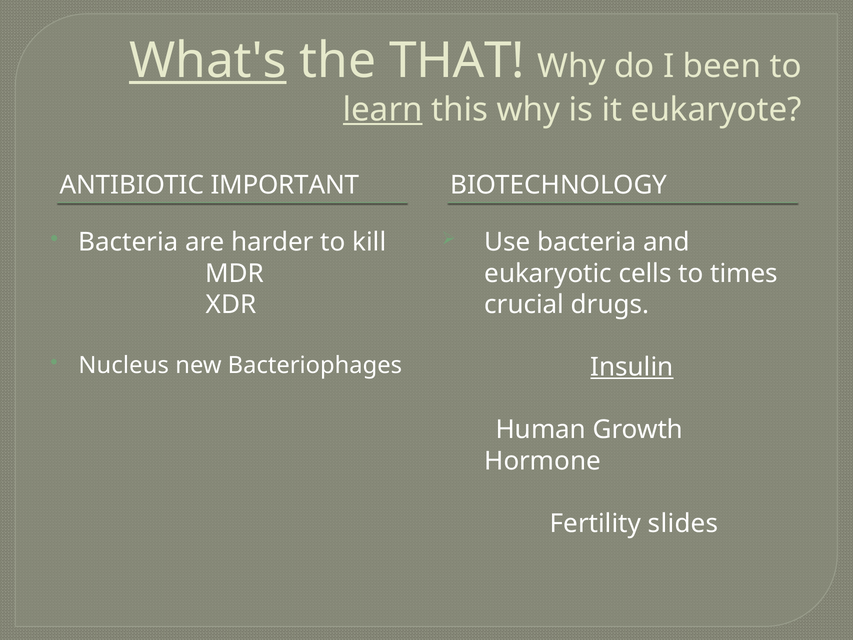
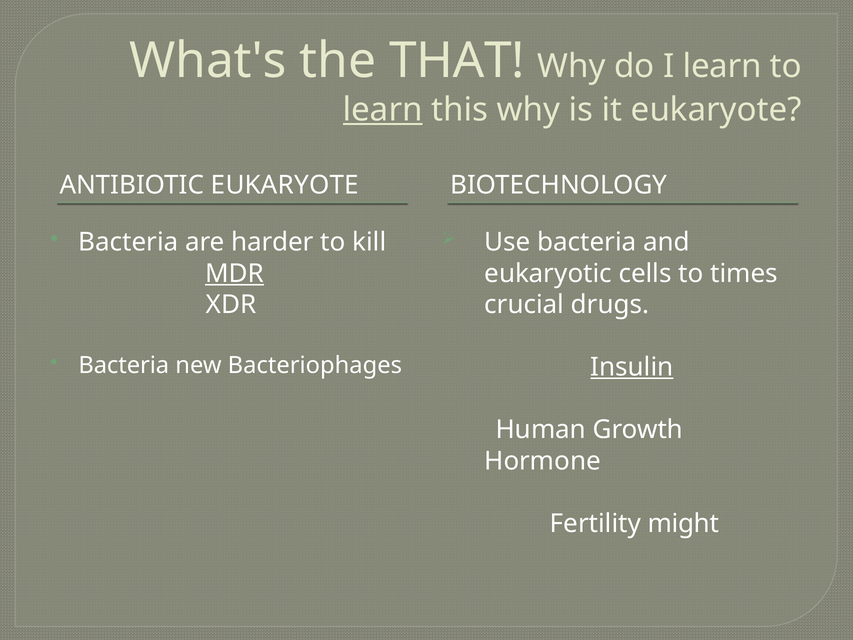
What's underline: present -> none
I been: been -> learn
ANTIBIOTIC IMPORTANT: IMPORTANT -> EUKARYOTE
MDR underline: none -> present
Nucleus at (124, 366): Nucleus -> Bacteria
slides: slides -> might
